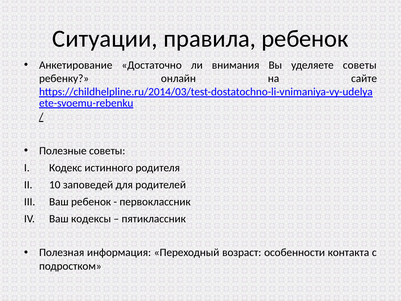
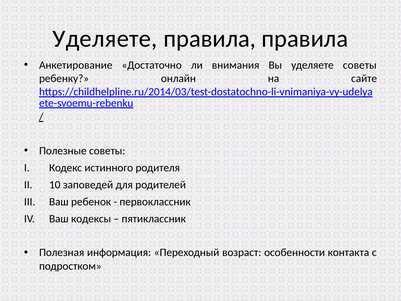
Ситуации at (105, 39): Ситуации -> Уделяете
правила ребенок: ребенок -> правила
